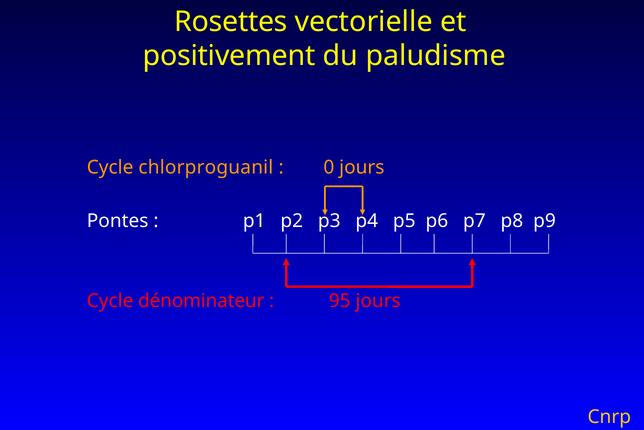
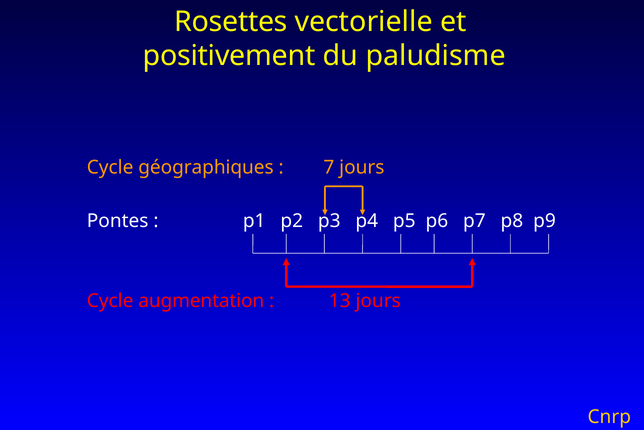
chlorproguanil: chlorproguanil -> géographiques
0: 0 -> 7
dénominateur: dénominateur -> augmentation
95: 95 -> 13
